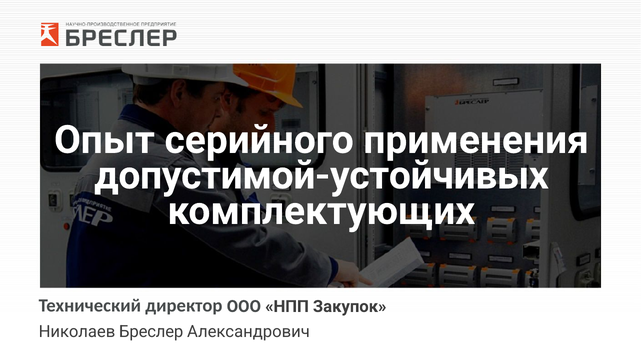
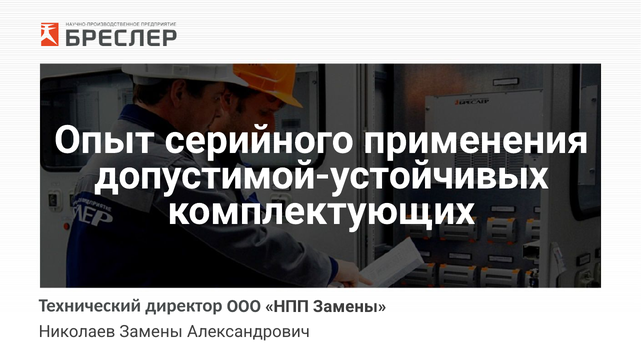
НПП Закупок: Закупок -> Замены
Николаев Бреслер: Бреслер -> Замены
